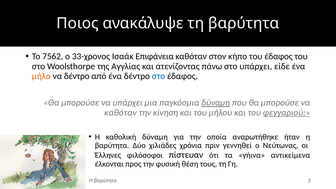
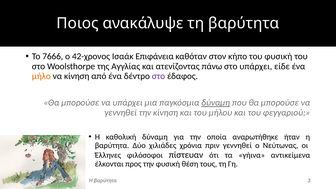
7562: 7562 -> 7666
33-χρονος: 33-χρονος -> 42-χρονος
του έδαφος: έδαφος -> φυσική
να δέντρο: δέντρο -> κίνηση
στο at (158, 76) colour: blue -> purple
καθόταν at (120, 113): καθόταν -> γεννηθεί
φεγγαριού underline: present -> none
